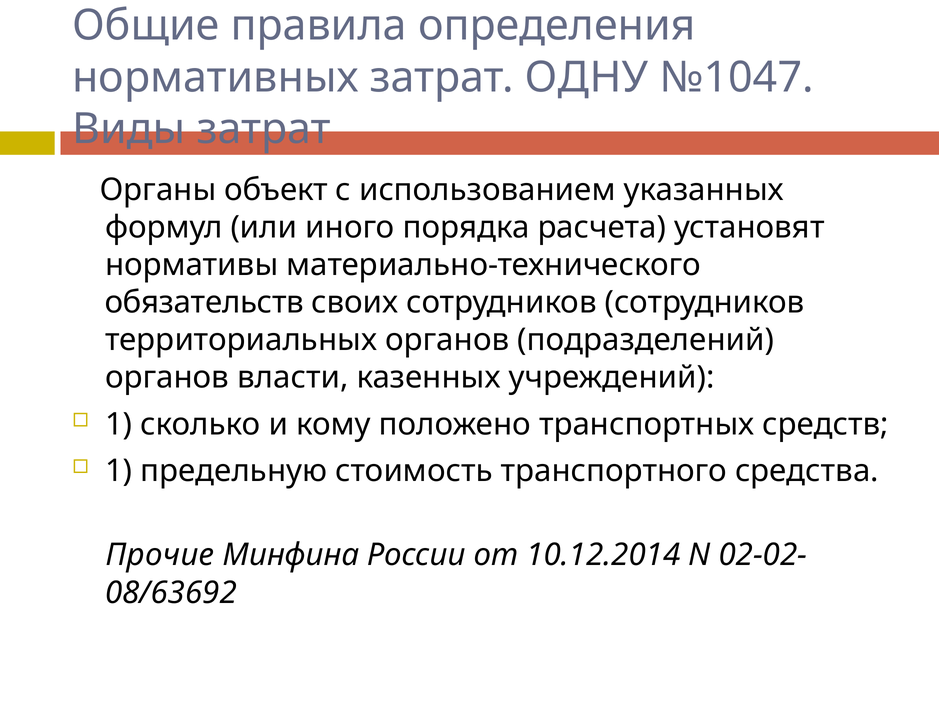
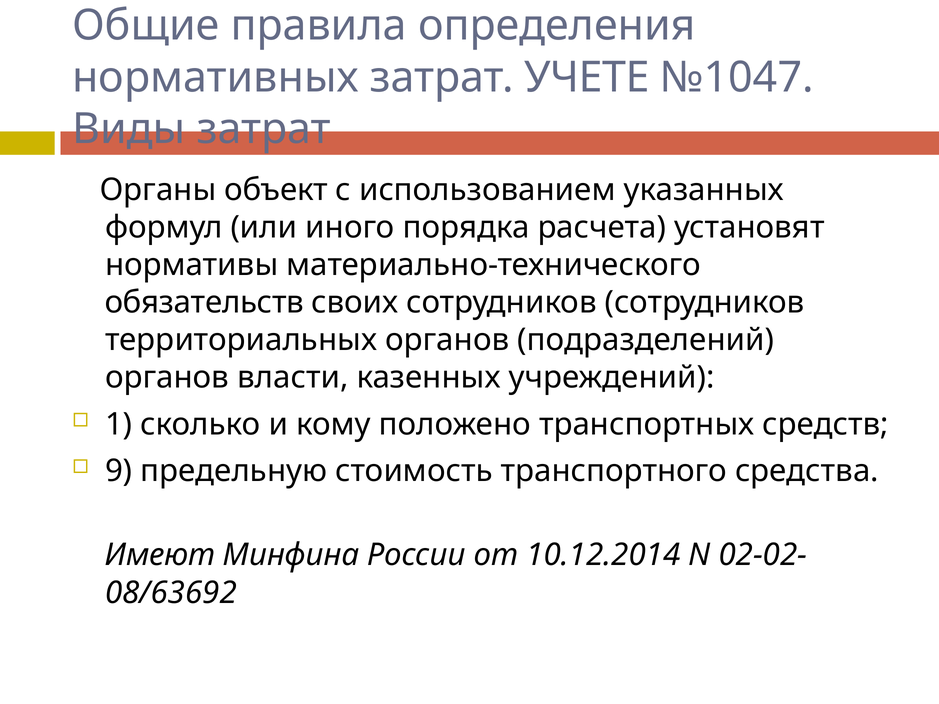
ОДНУ: ОДНУ -> УЧЕТЕ
1 at (119, 471): 1 -> 9
Прочие: Прочие -> Имеют
